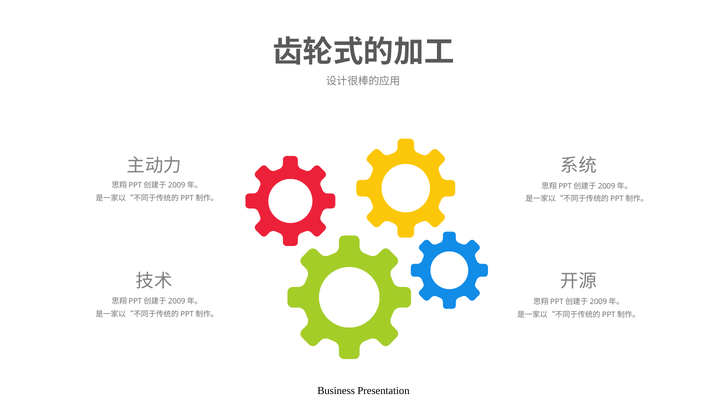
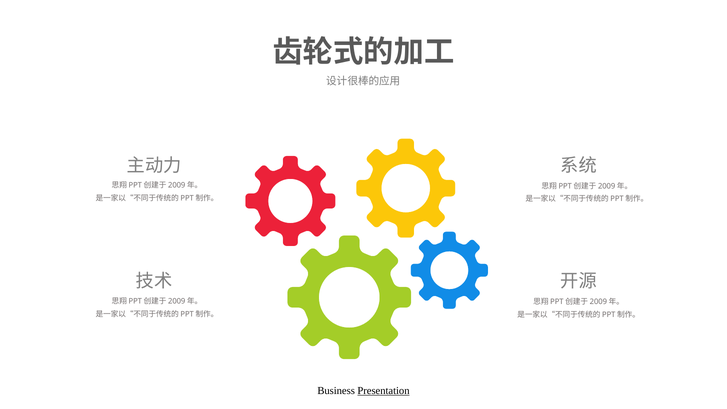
Presentation underline: none -> present
